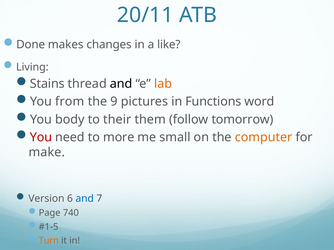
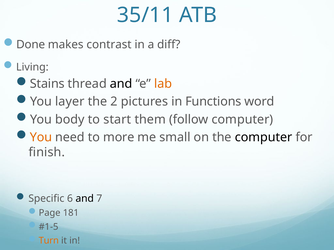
20/11: 20/11 -> 35/11
changes: changes -> contrast
like: like -> diff
from: from -> layer
9: 9 -> 2
their: their -> start
follow tomorrow: tomorrow -> computer
You at (41, 137) colour: red -> orange
computer at (264, 137) colour: orange -> black
make: make -> finish
Version: Version -> Specific
and at (85, 199) colour: blue -> black
740: 740 -> 181
